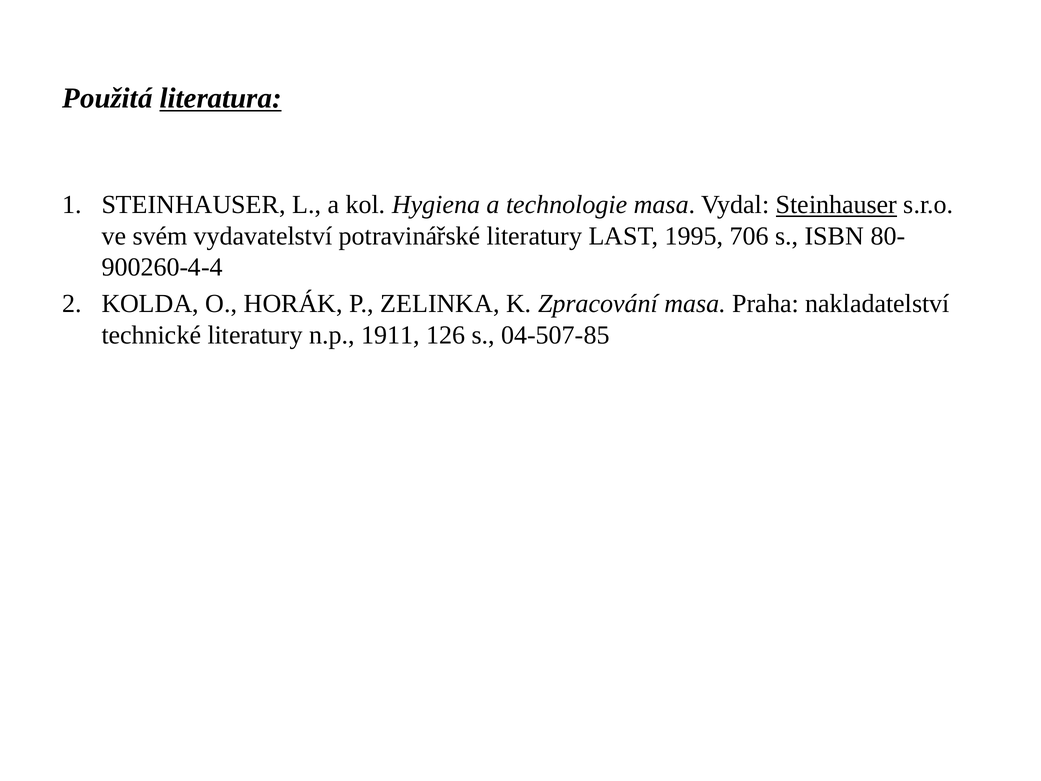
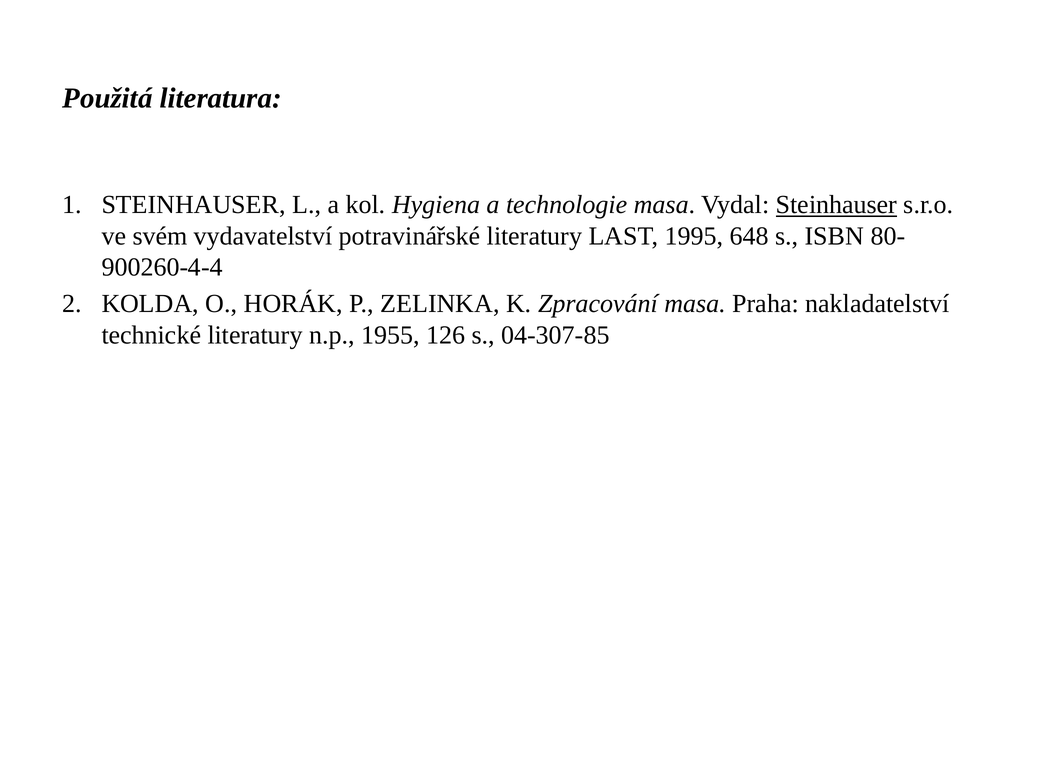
literatura underline: present -> none
706: 706 -> 648
1911: 1911 -> 1955
04-507-85: 04-507-85 -> 04-307-85
